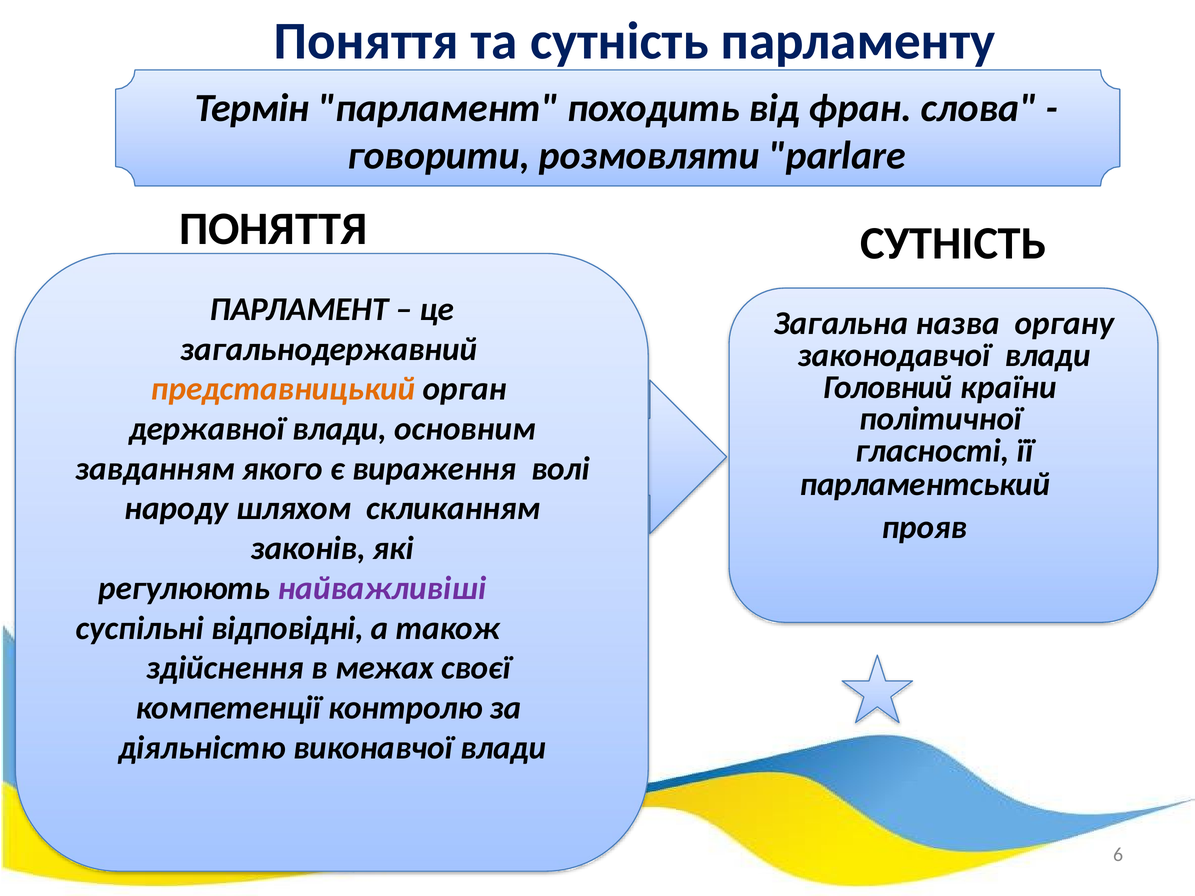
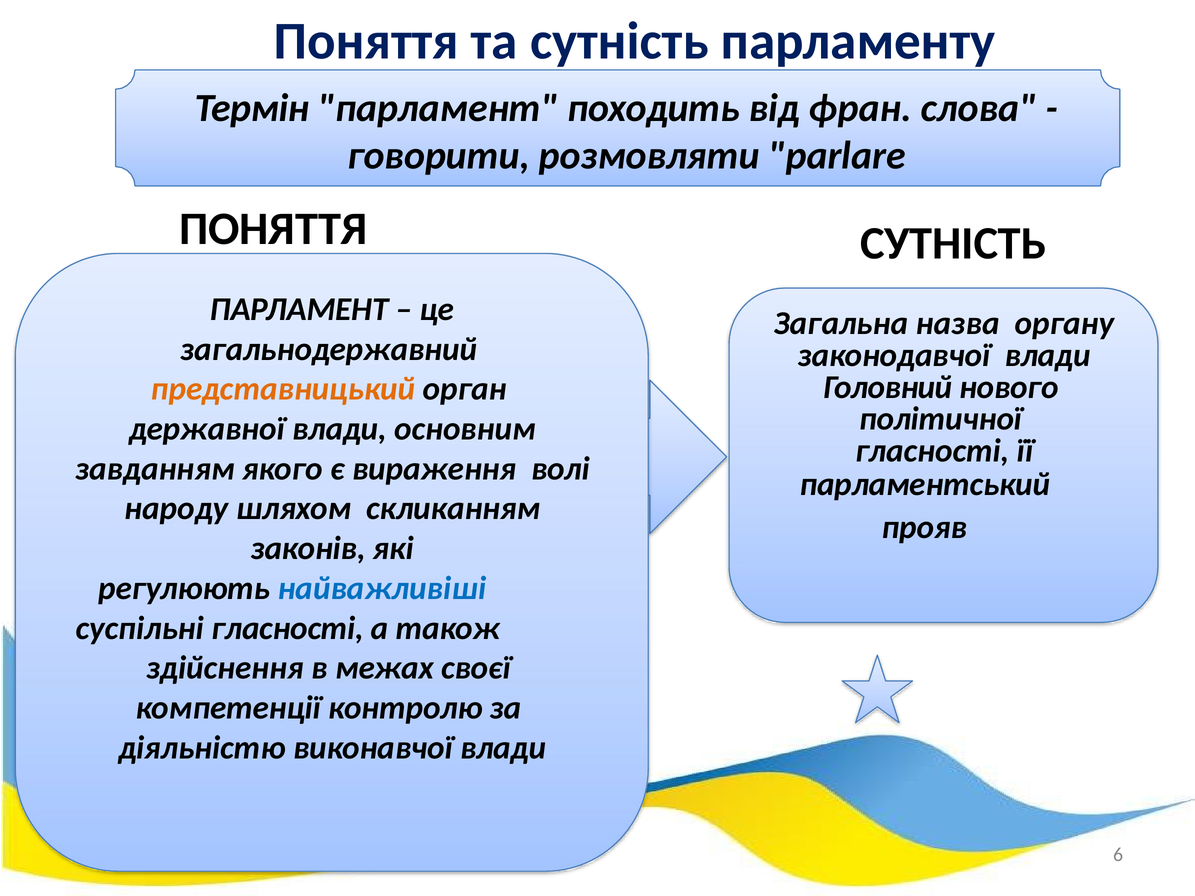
країни: країни -> нового
найважливіші colour: purple -> blue
суспільні відповідні: відповідні -> гласності
